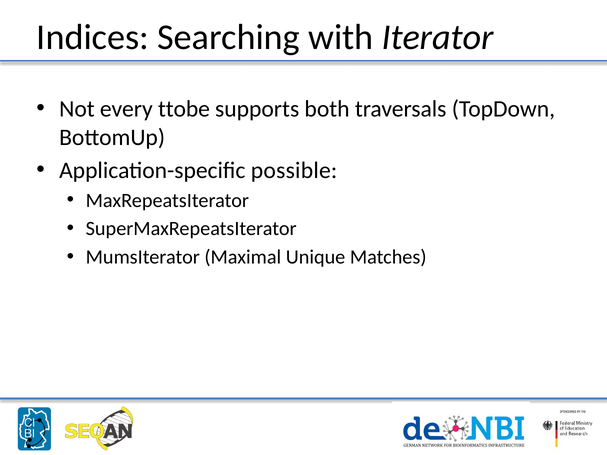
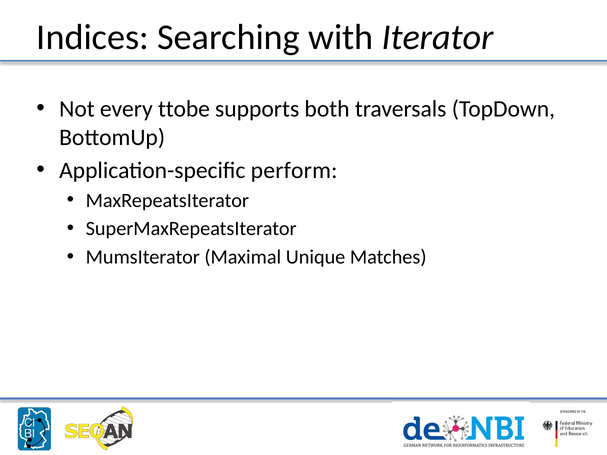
possible: possible -> perform
